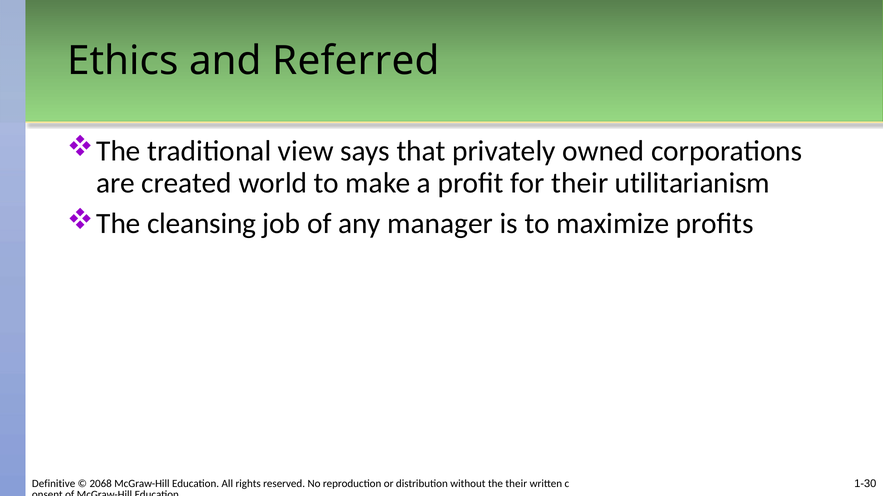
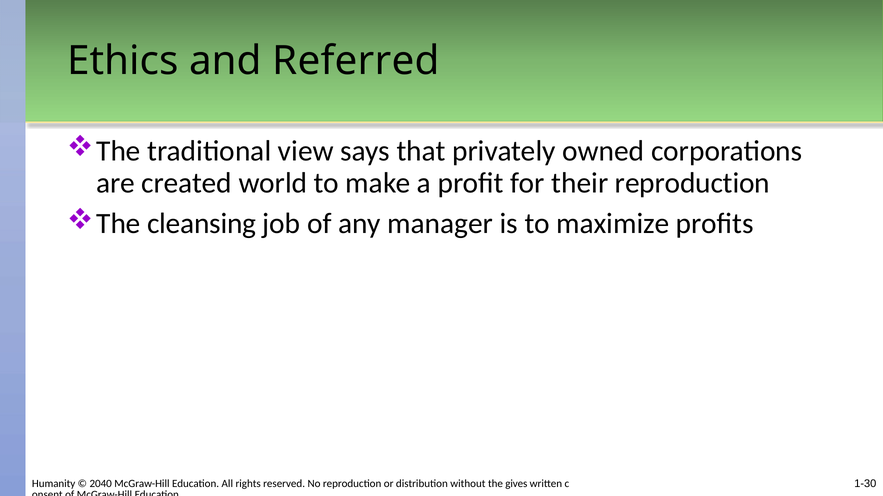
their utilitarianism: utilitarianism -> reproduction
Definitive: Definitive -> Humanity
2068: 2068 -> 2040
the their: their -> gives
